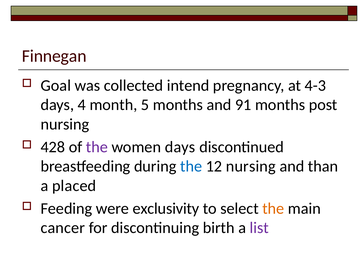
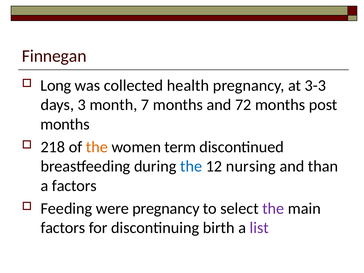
Goal: Goal -> Long
intend: intend -> health
4-3: 4-3 -> 3-3
4: 4 -> 3
5: 5 -> 7
91: 91 -> 72
nursing at (65, 124): nursing -> months
428: 428 -> 218
the at (97, 147) colour: purple -> orange
women days: days -> term
a placed: placed -> factors
were exclusivity: exclusivity -> pregnancy
the at (273, 208) colour: orange -> purple
cancer at (63, 228): cancer -> factors
